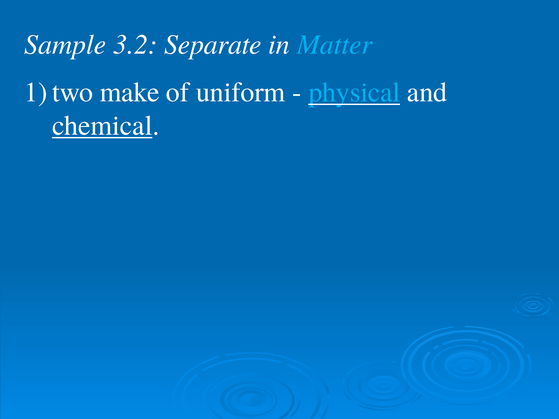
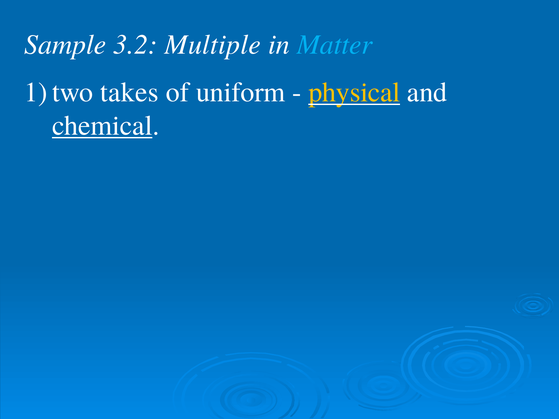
Separate: Separate -> Multiple
make: make -> takes
physical colour: light blue -> yellow
